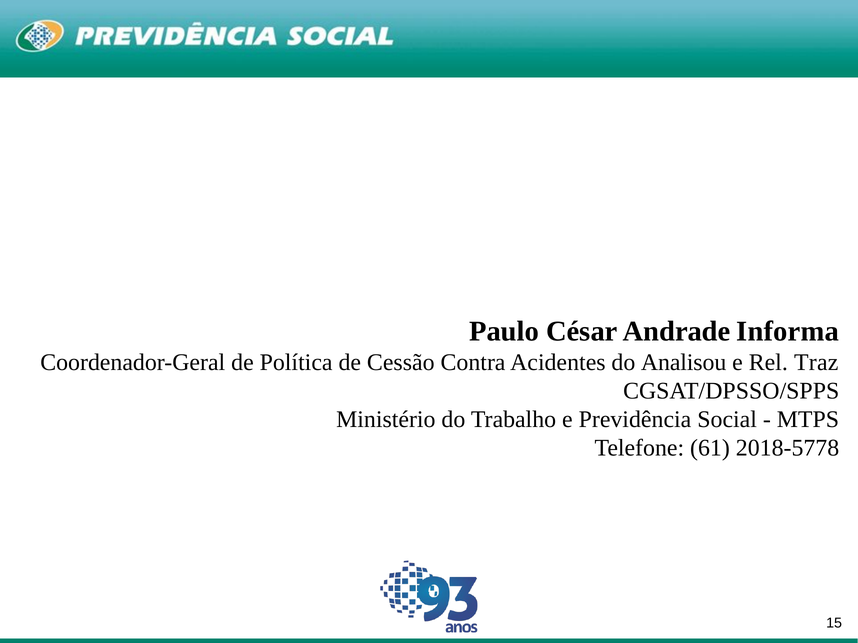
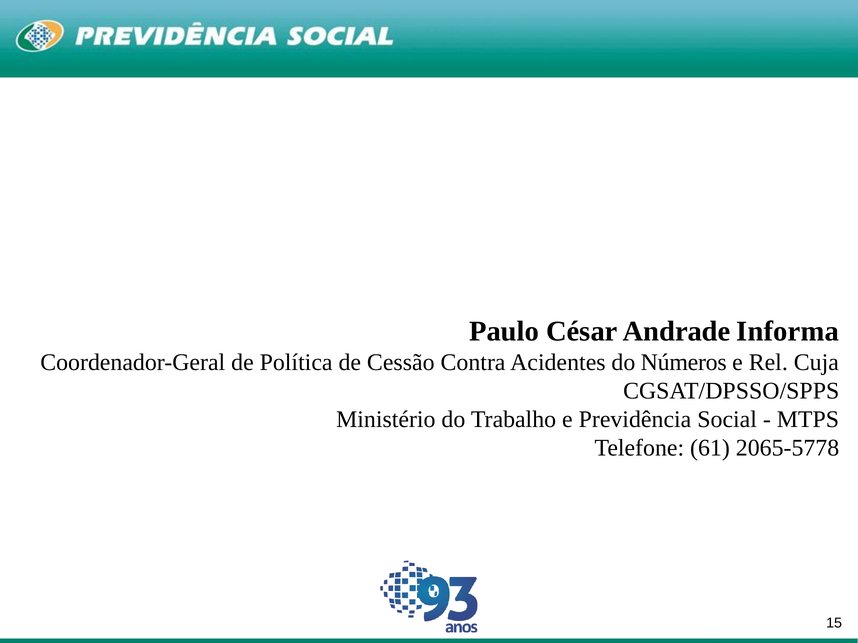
Analisou: Analisou -> Números
Traz: Traz -> Cuja
2018-5778: 2018-5778 -> 2065-5778
